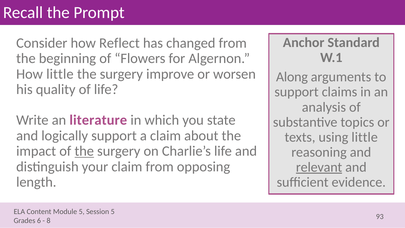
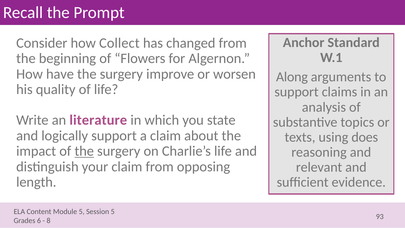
Reflect: Reflect -> Collect
How little: little -> have
using little: little -> does
relevant underline: present -> none
